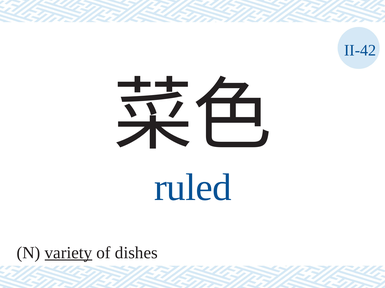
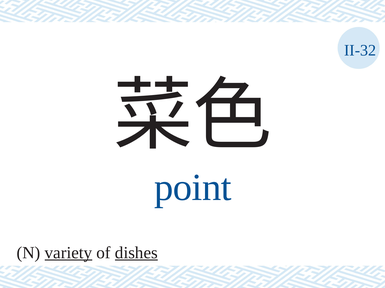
II-42: II-42 -> II-32
ruled: ruled -> point
dishes underline: none -> present
